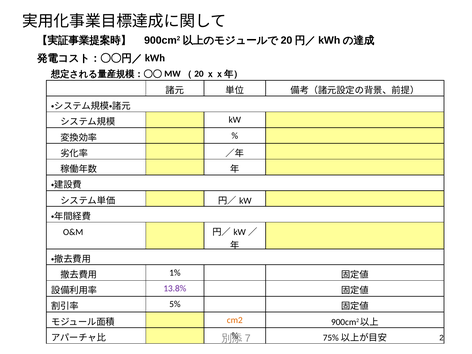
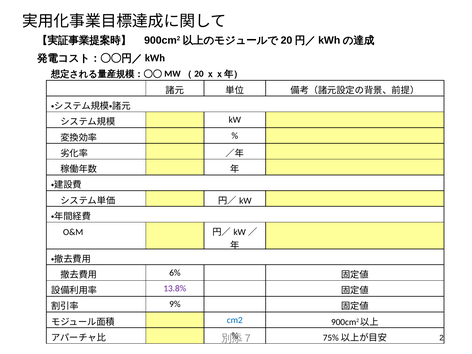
1%: 1% -> 6%
5%: 5% -> 9%
cm2 colour: orange -> blue
